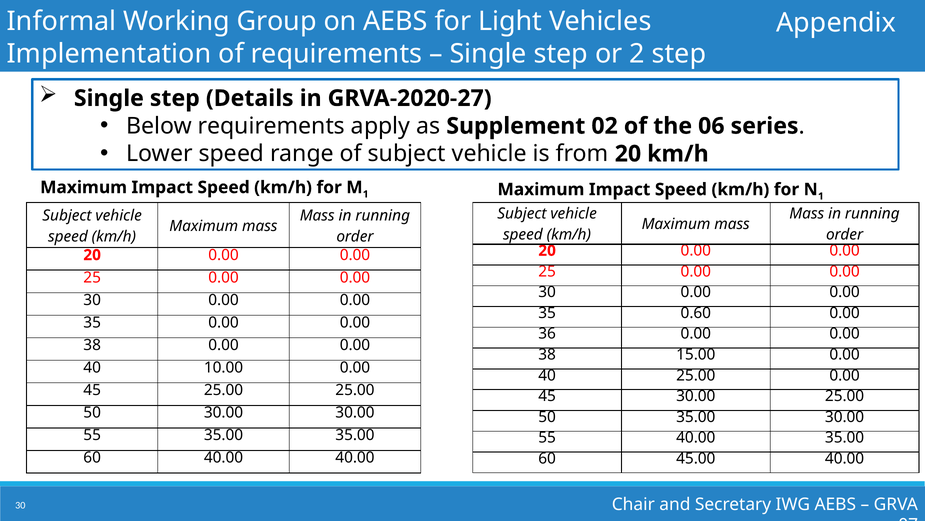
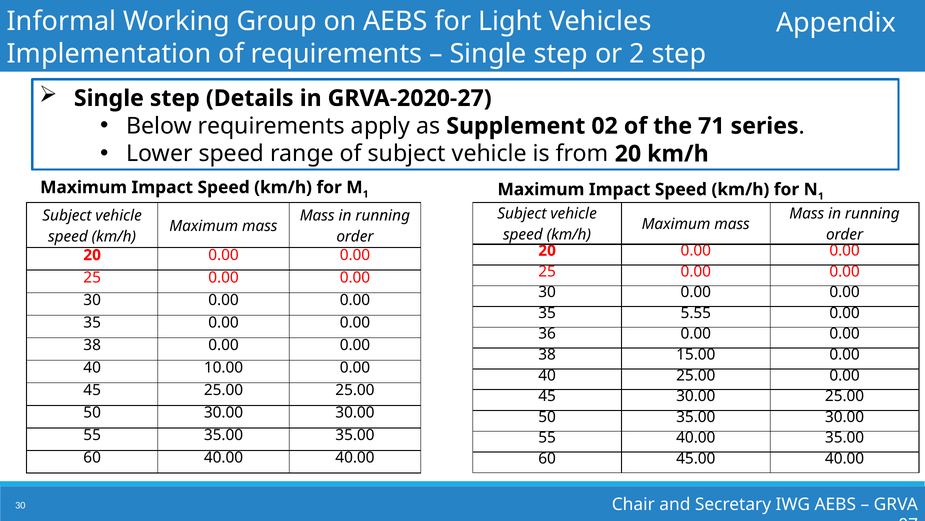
06: 06 -> 71
0.60: 0.60 -> 5.55
